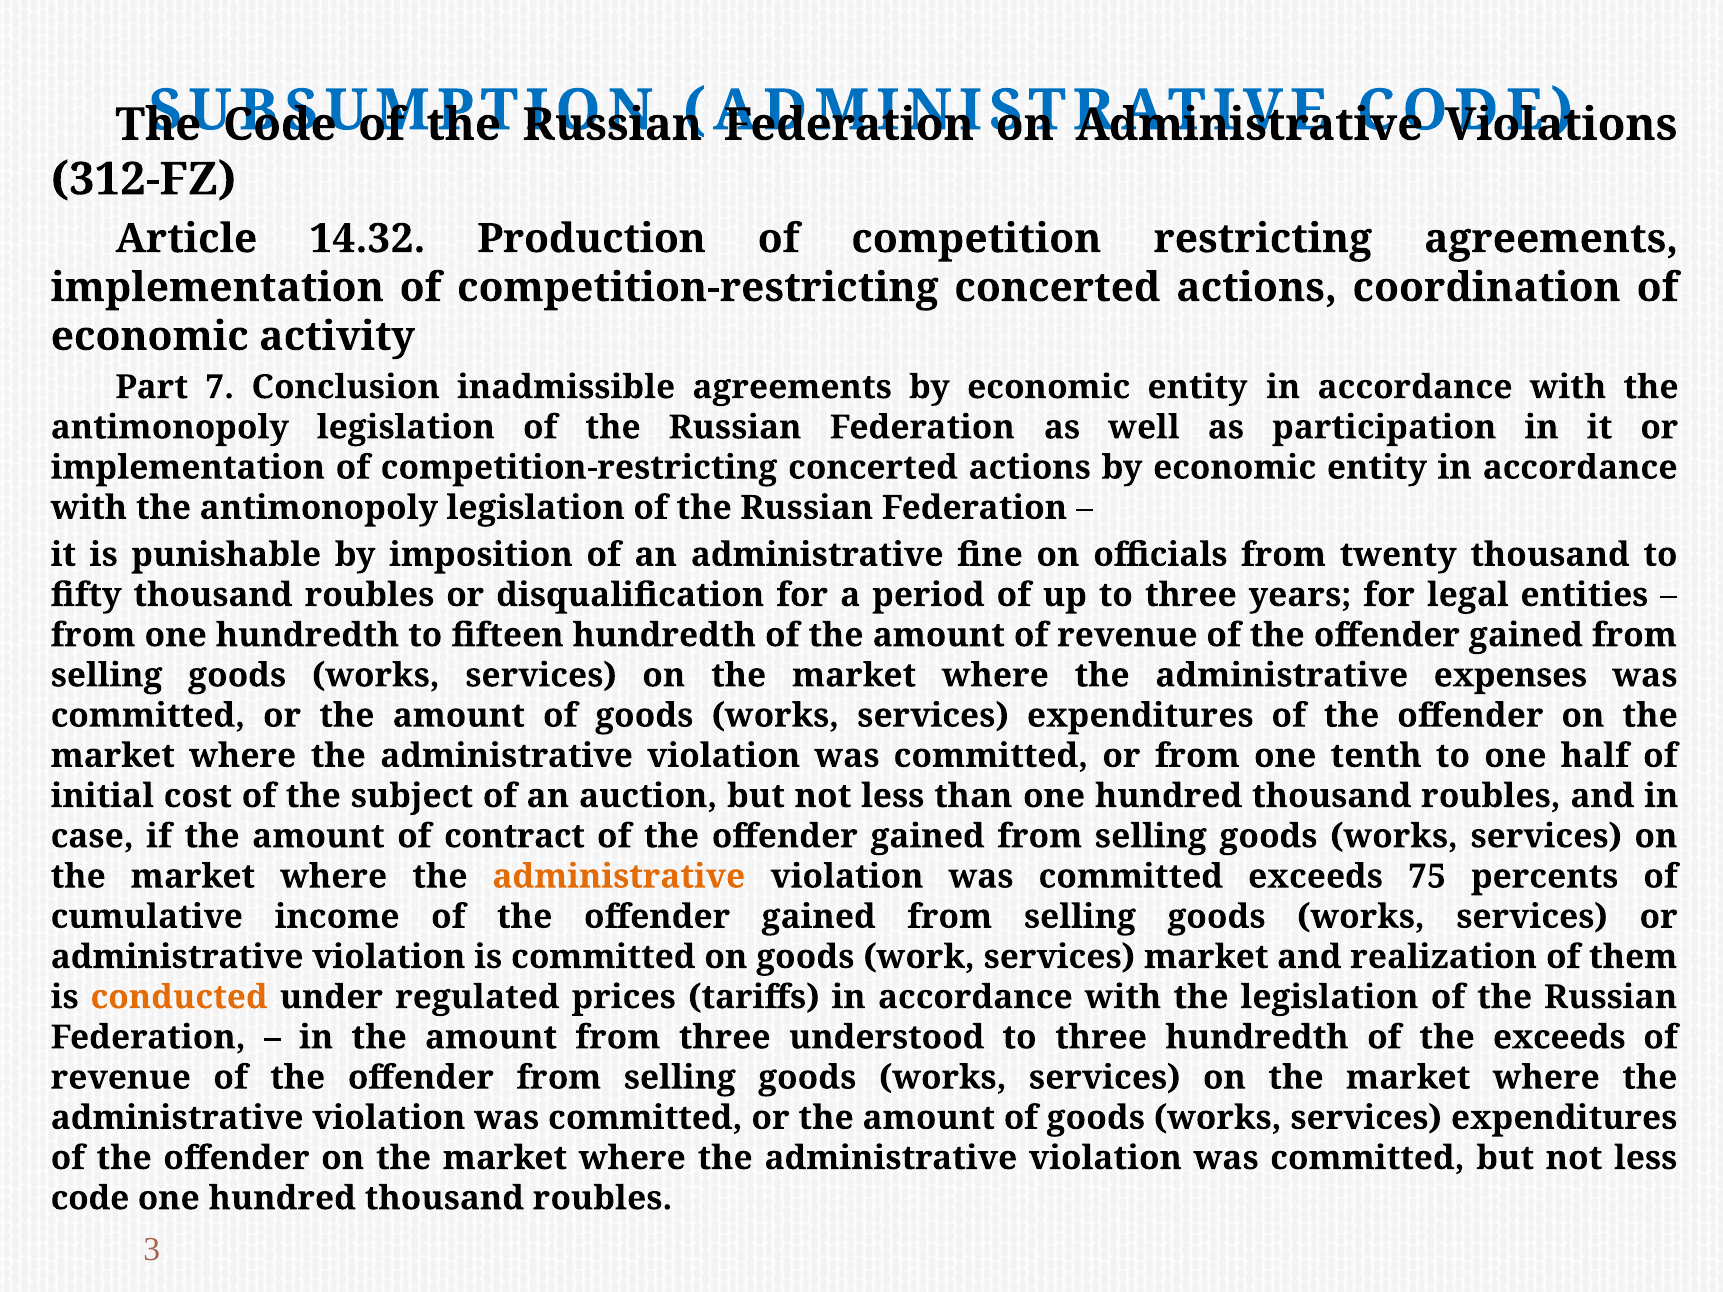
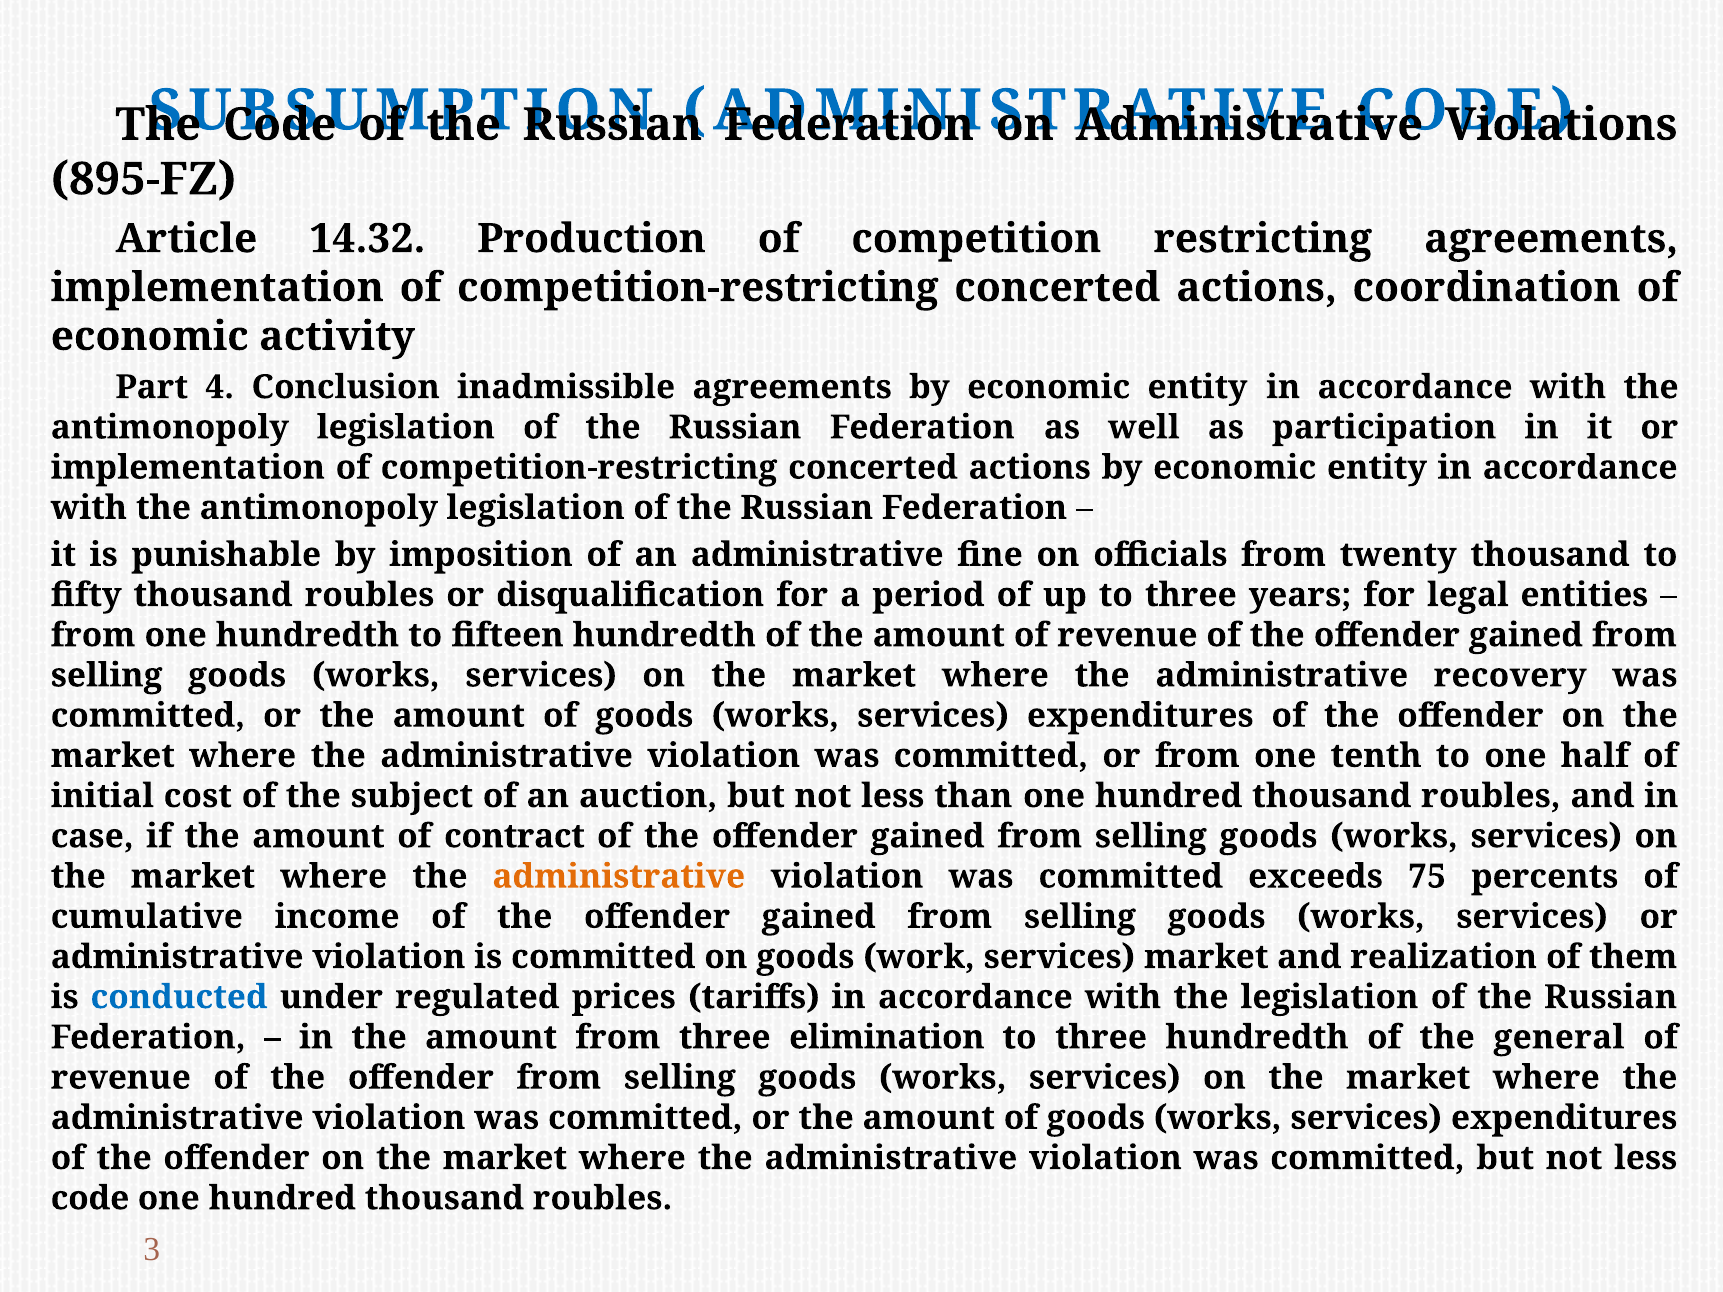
312-FZ: 312-FZ -> 895-FZ
7: 7 -> 4
expenses: expenses -> recovery
conducted colour: orange -> blue
understood: understood -> elimination
the exceeds: exceeds -> general
